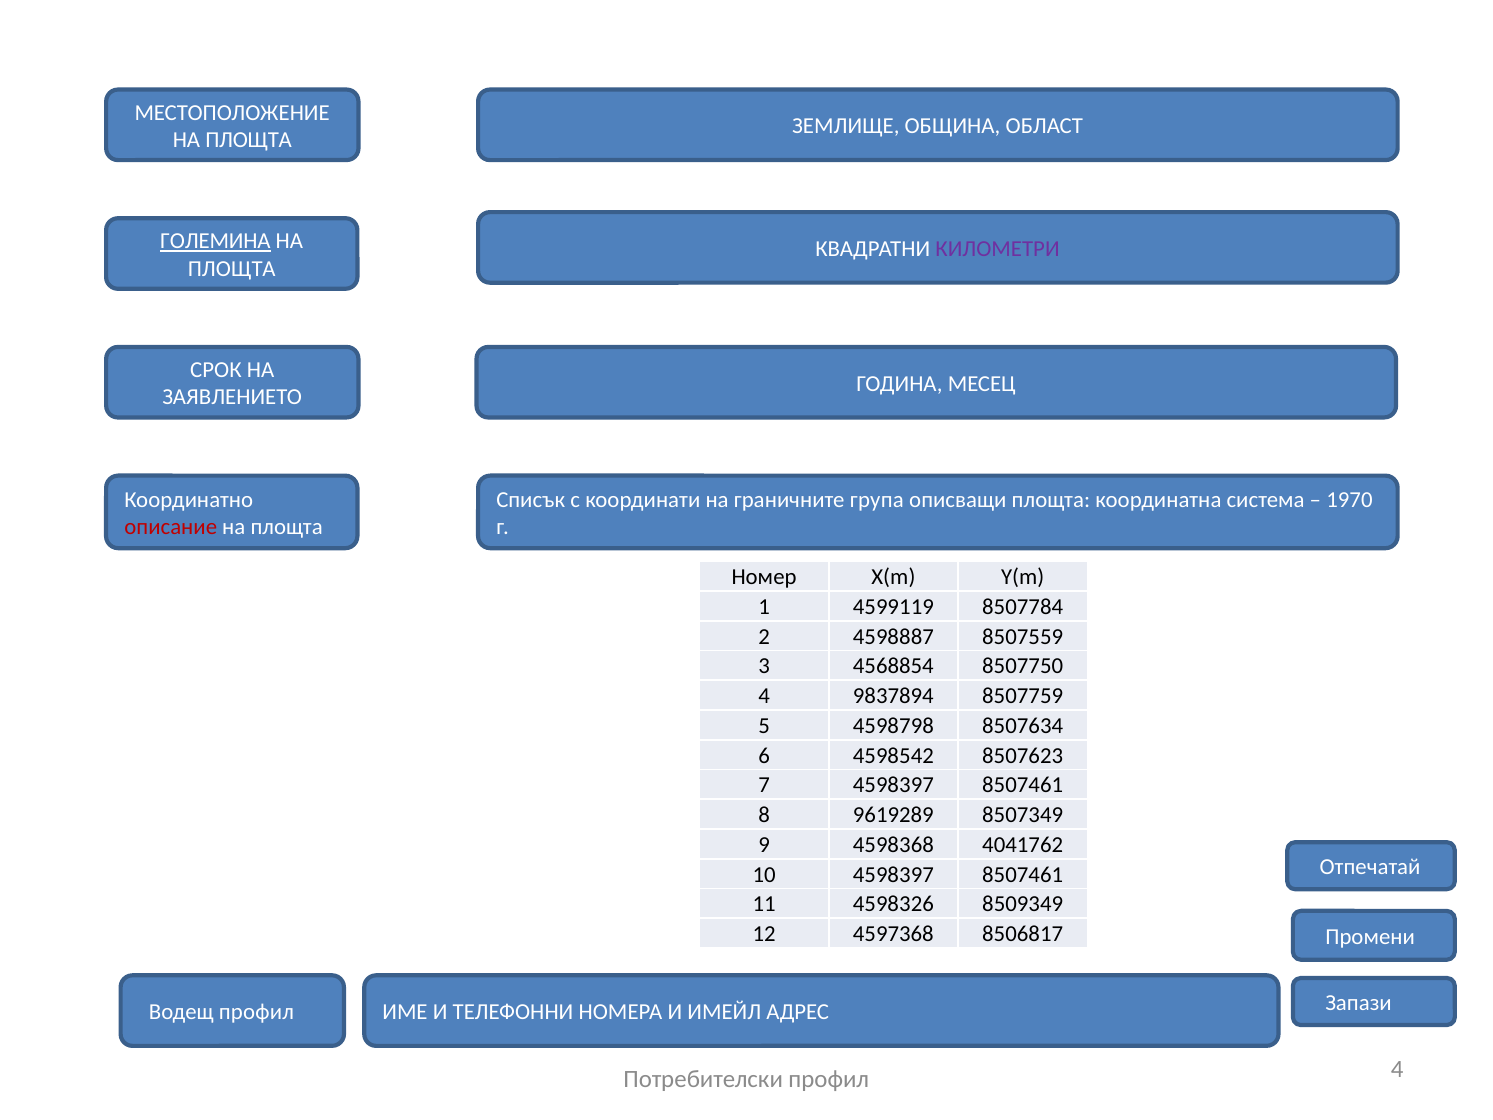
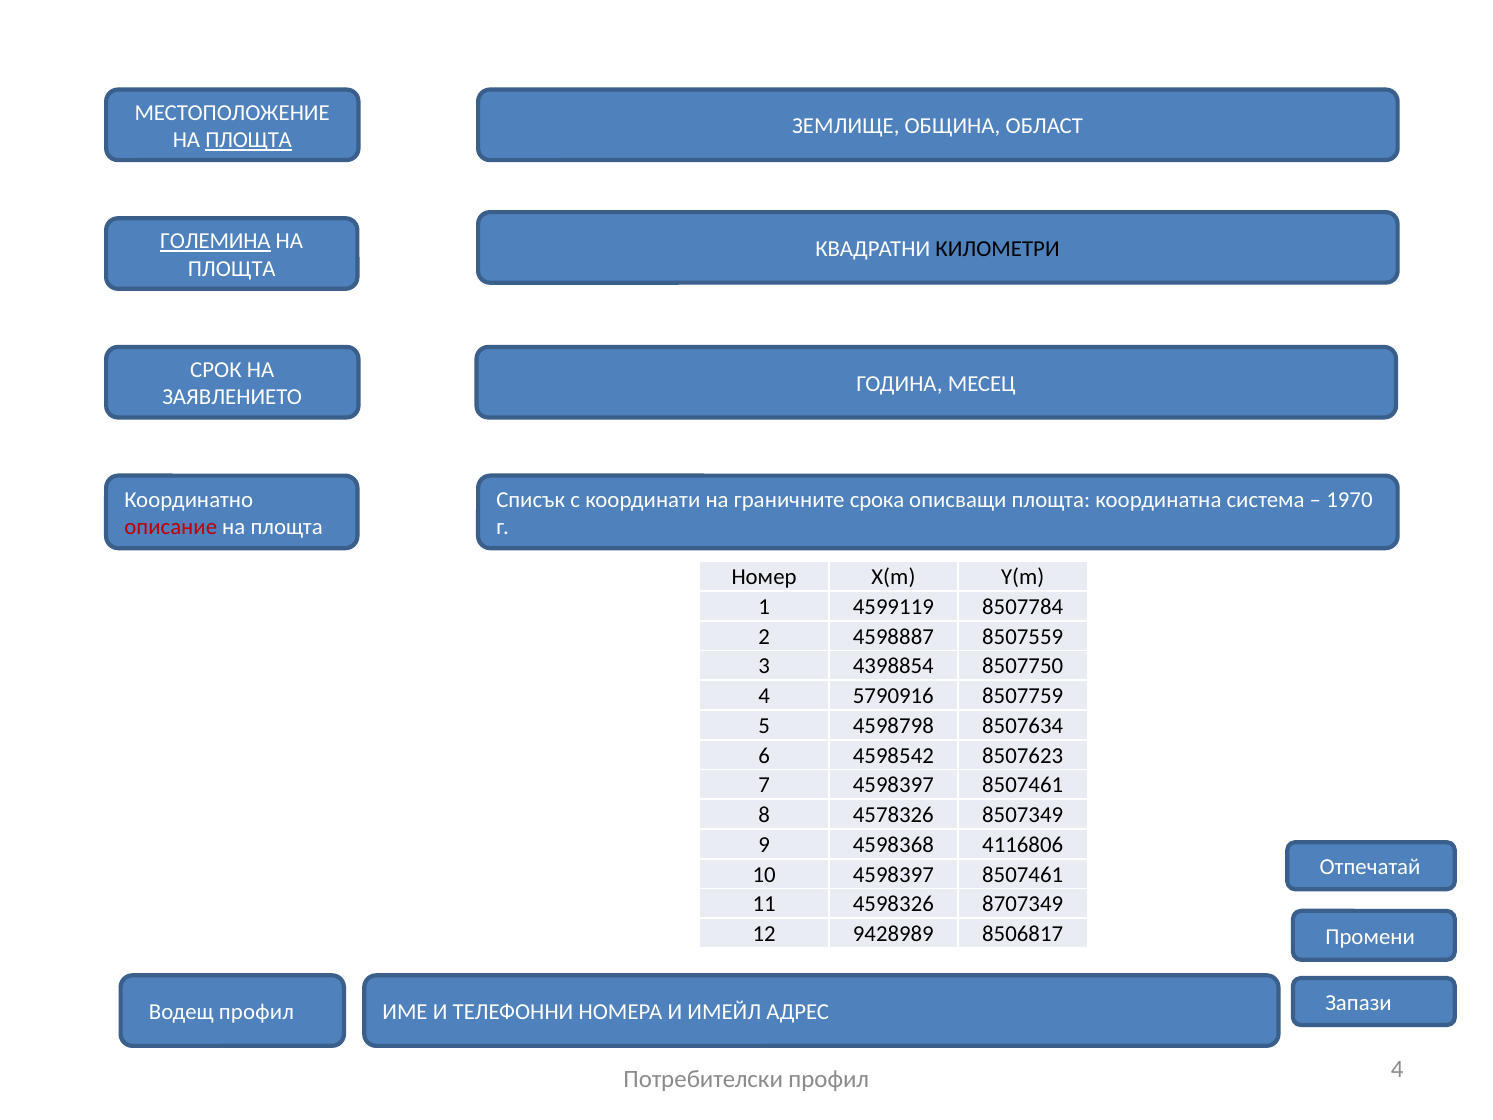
ПЛОЩТА at (249, 140) underline: none -> present
КИЛОМЕТРИ colour: purple -> black
група: група -> срока
4568854: 4568854 -> 4398854
9837894: 9837894 -> 5790916
9619289: 9619289 -> 4578326
4041762: 4041762 -> 4116806
8509349: 8509349 -> 8707349
4597368: 4597368 -> 9428989
